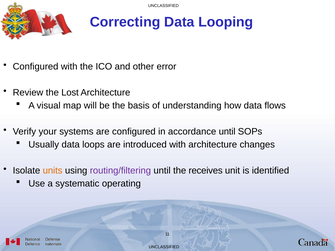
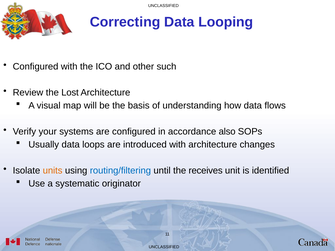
error: error -> such
accordance until: until -> also
routing/filtering colour: purple -> blue
operating: operating -> originator
